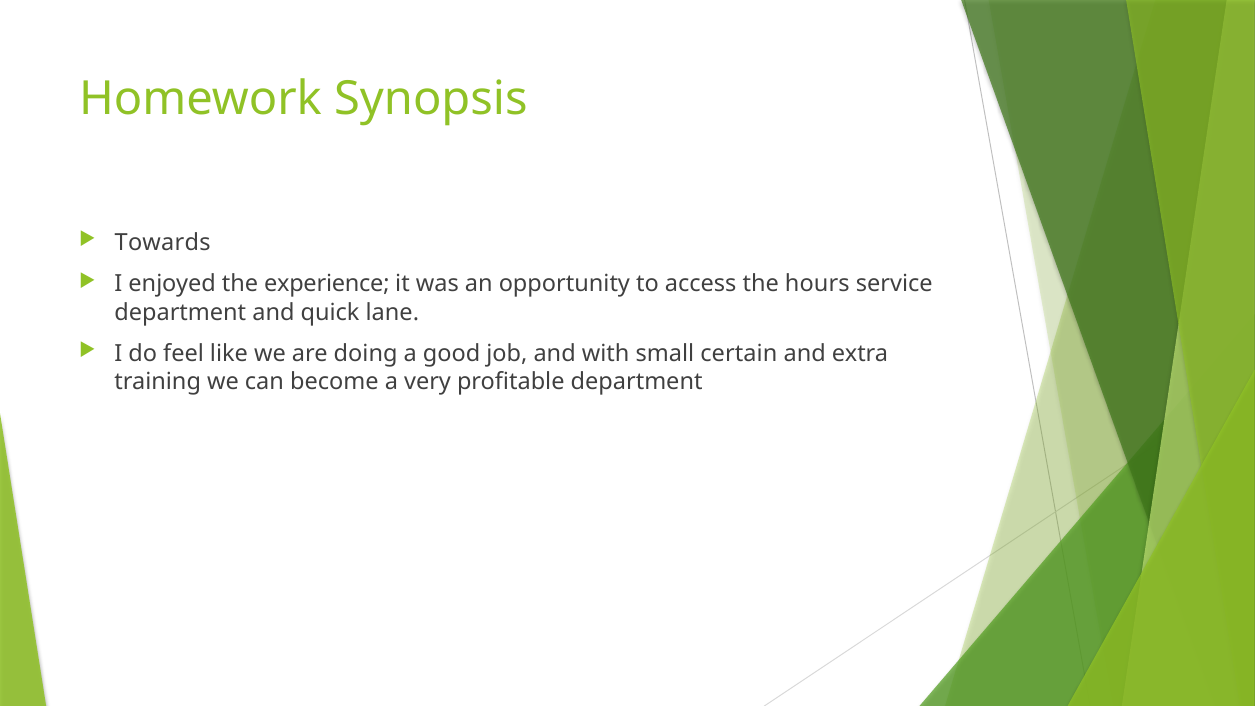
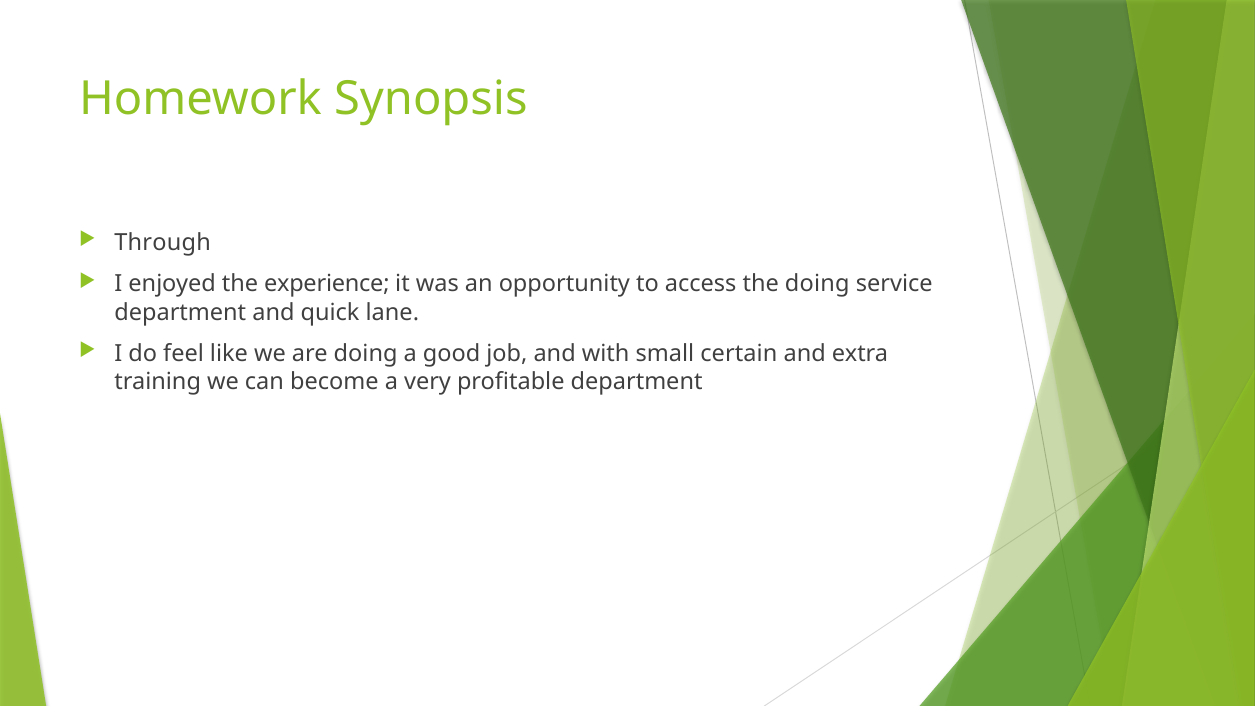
Towards: Towards -> Through
the hours: hours -> doing
